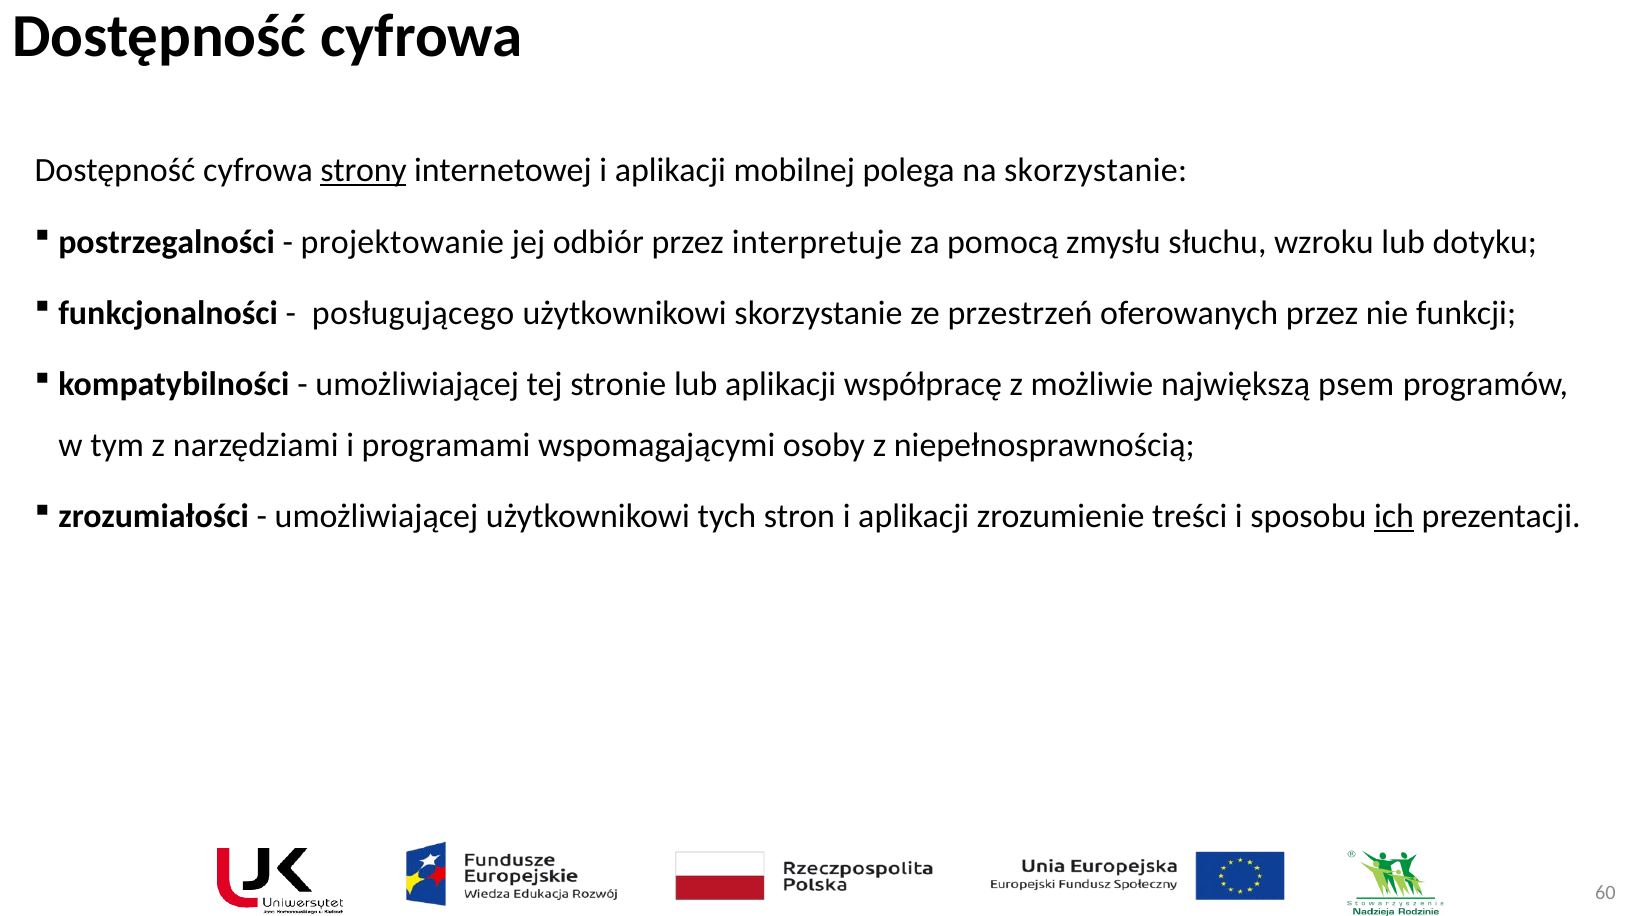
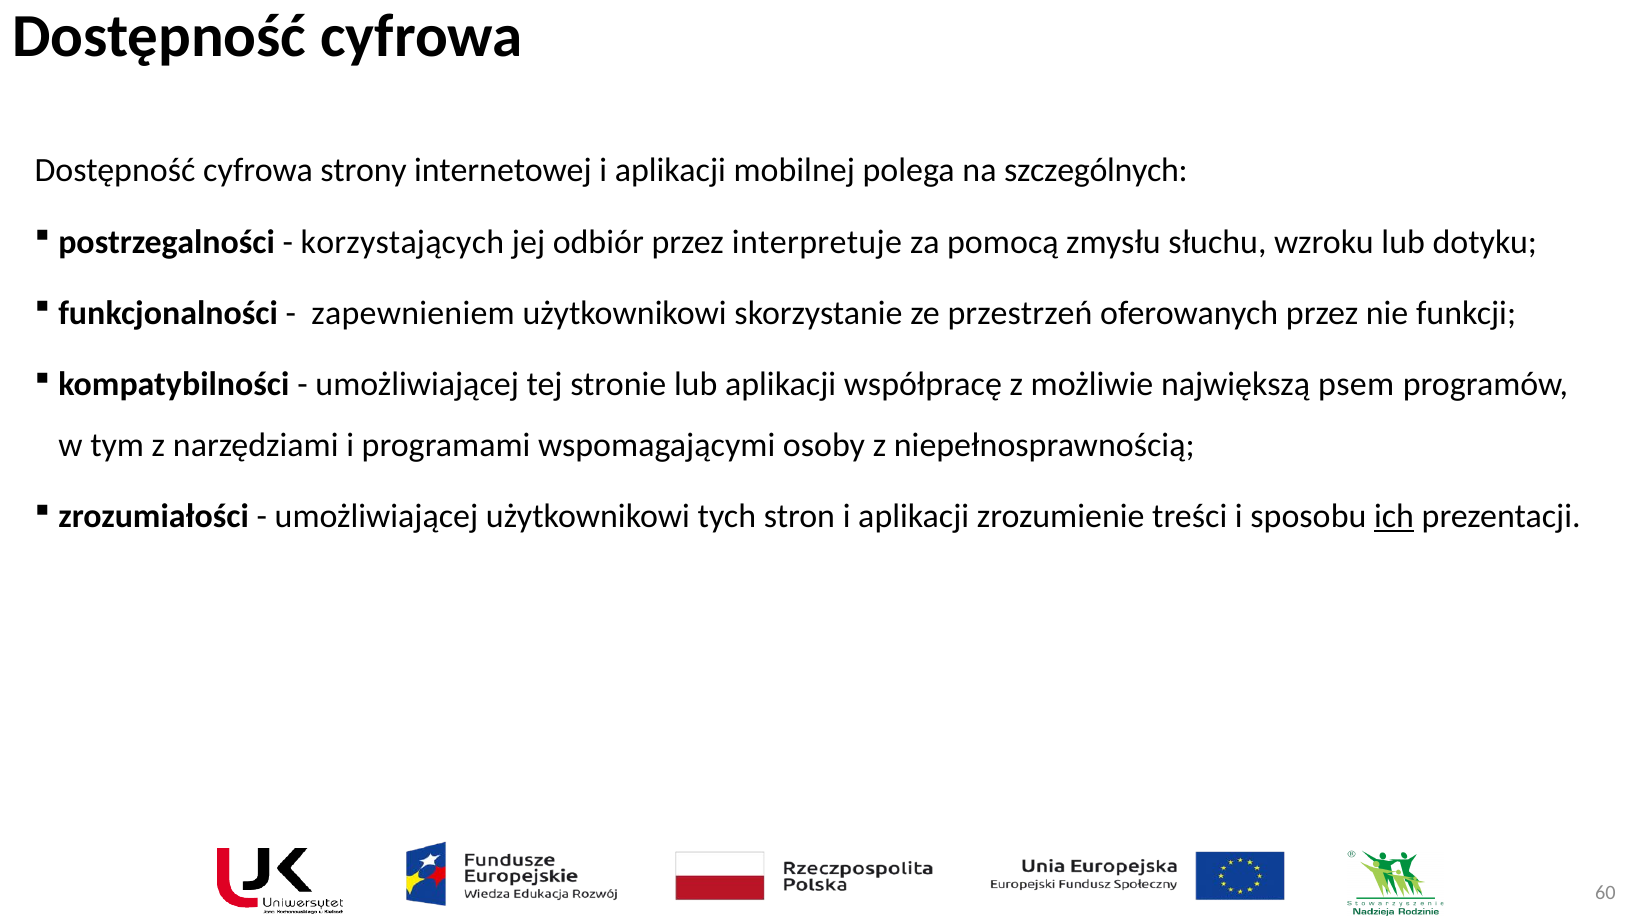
strony underline: present -> none
na skorzystanie: skorzystanie -> szczególnych
projektowanie: projektowanie -> korzystających
posługującego: posługującego -> zapewnieniem
